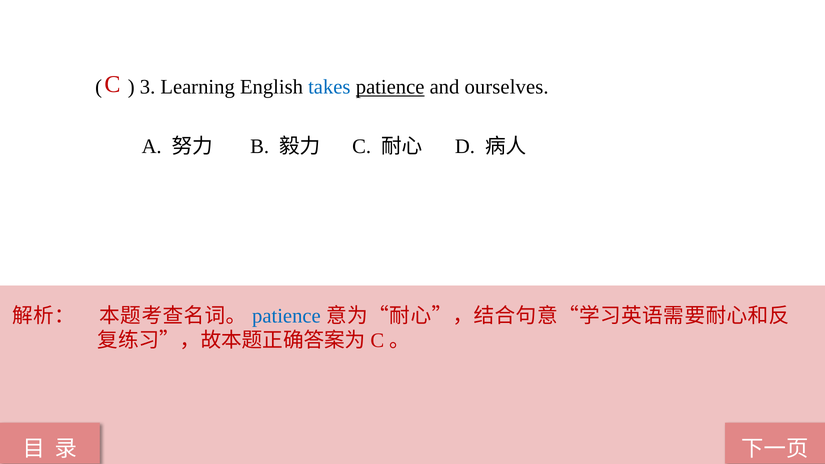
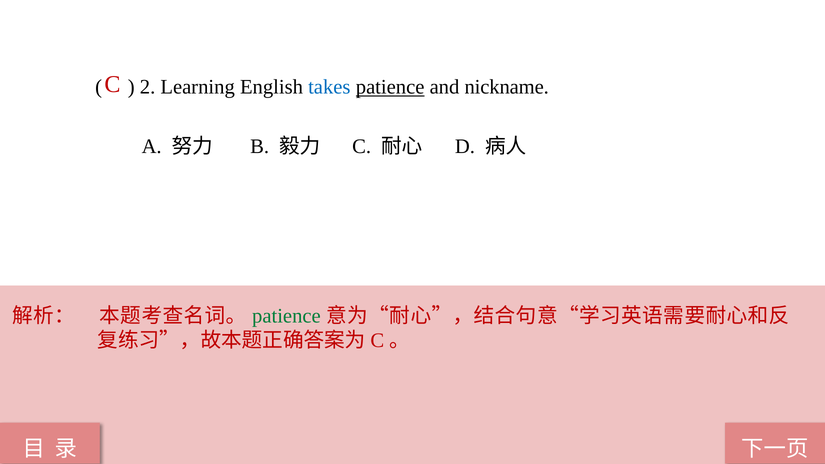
3: 3 -> 2
ourselves: ourselves -> nickname
patience at (286, 316) colour: blue -> green
